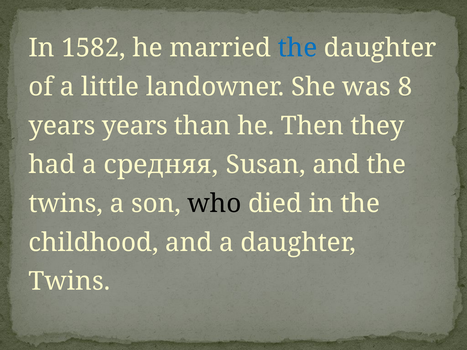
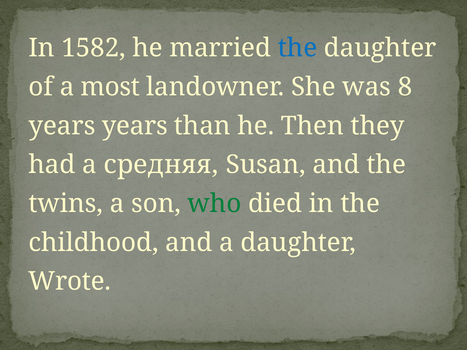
little: little -> most
who colour: black -> green
Twins at (69, 282): Twins -> Wrote
